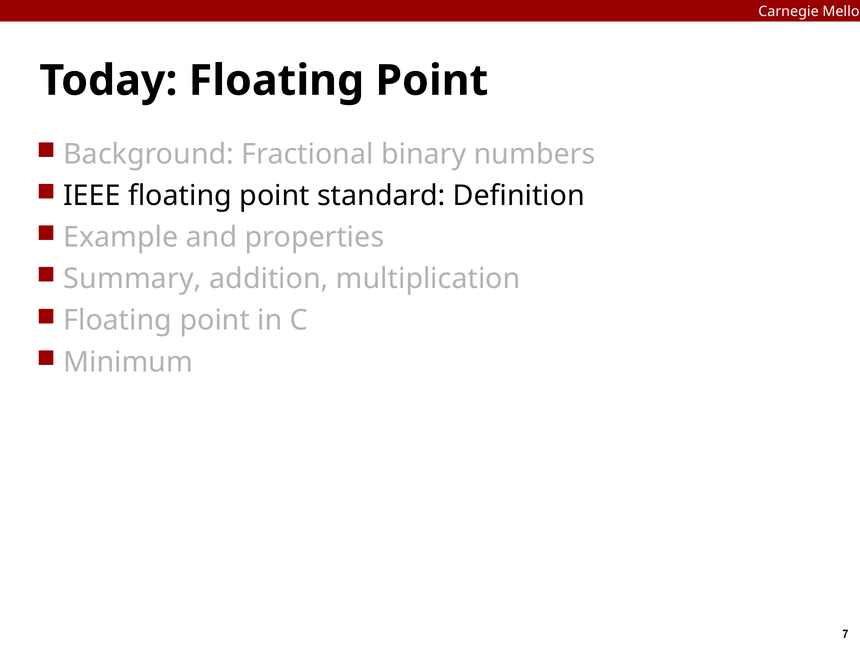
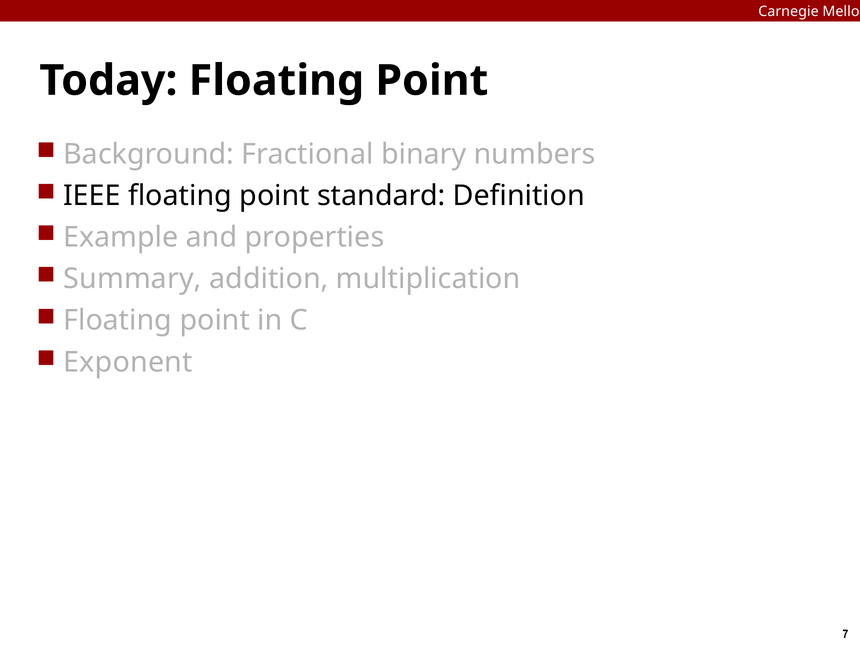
Minimum: Minimum -> Exponent
